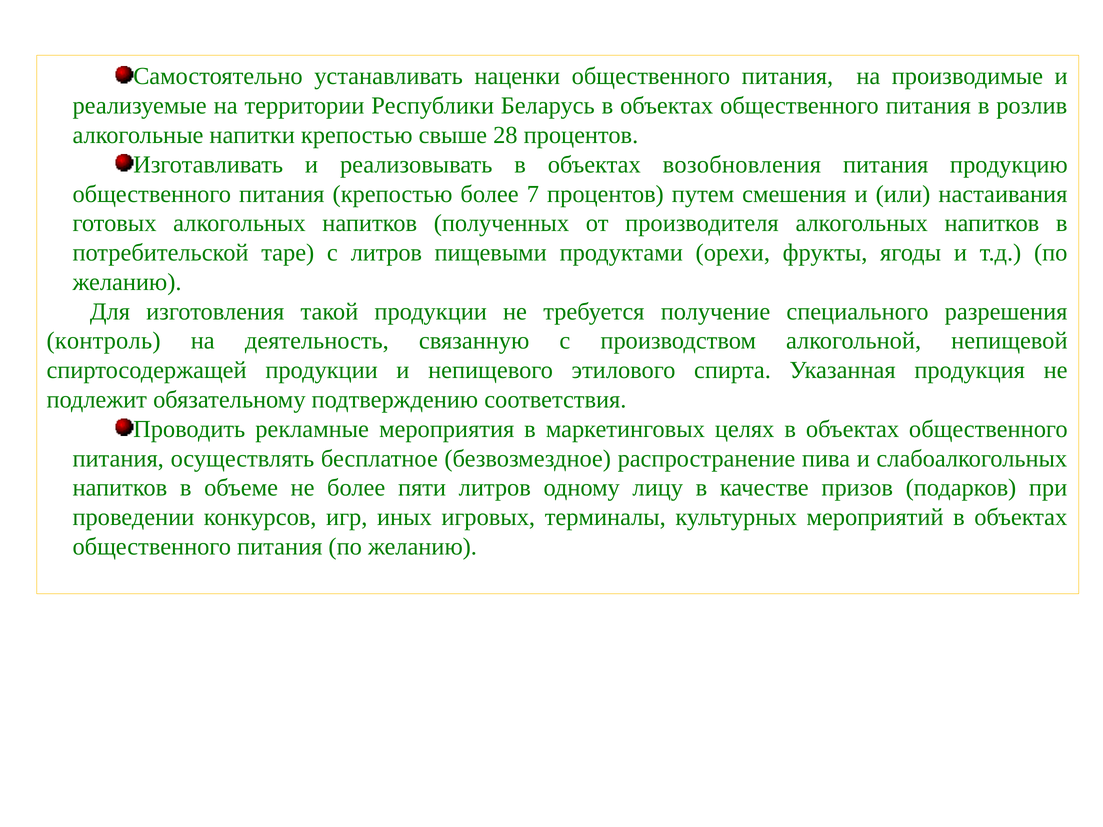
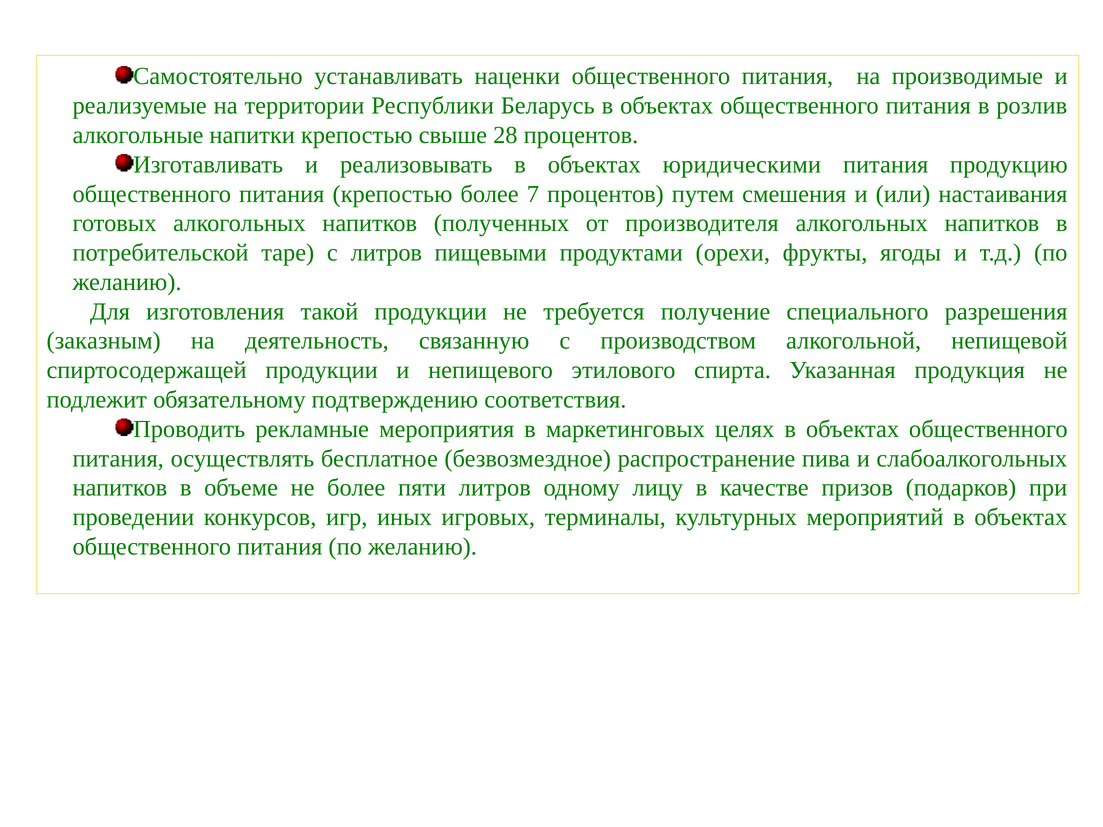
возобновления: возобновления -> юридическими
контроль: контроль -> заказным
